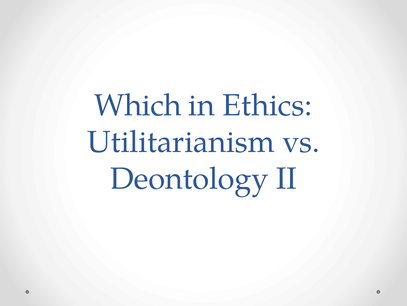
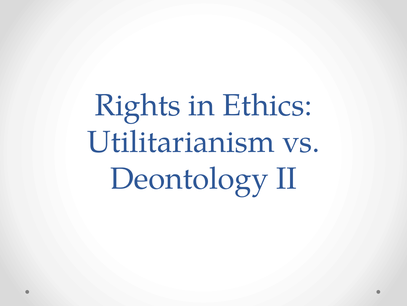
Which: Which -> Rights
